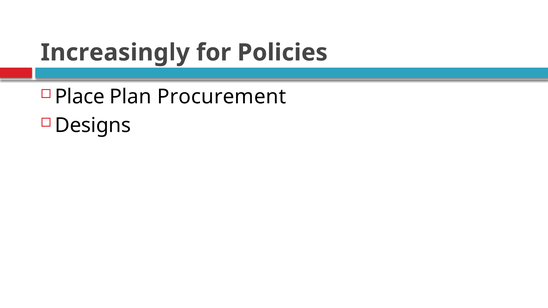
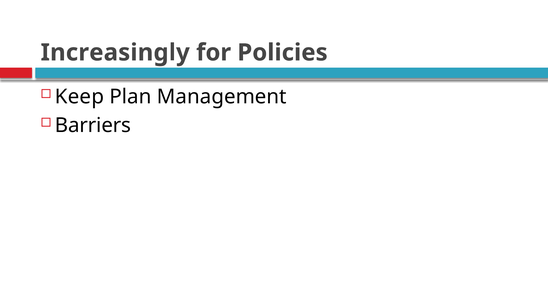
Place: Place -> Keep
Procurement: Procurement -> Management
Designs: Designs -> Barriers
